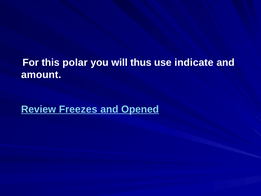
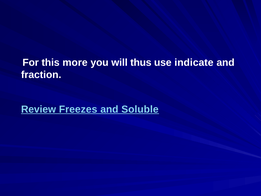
polar: polar -> more
amount: amount -> fraction
Opened: Opened -> Soluble
